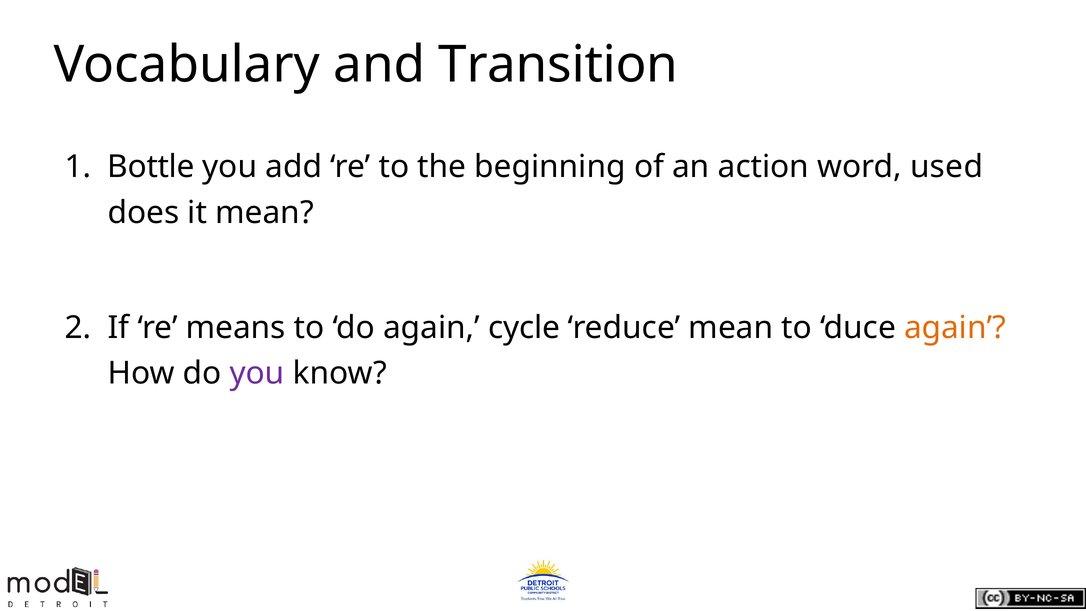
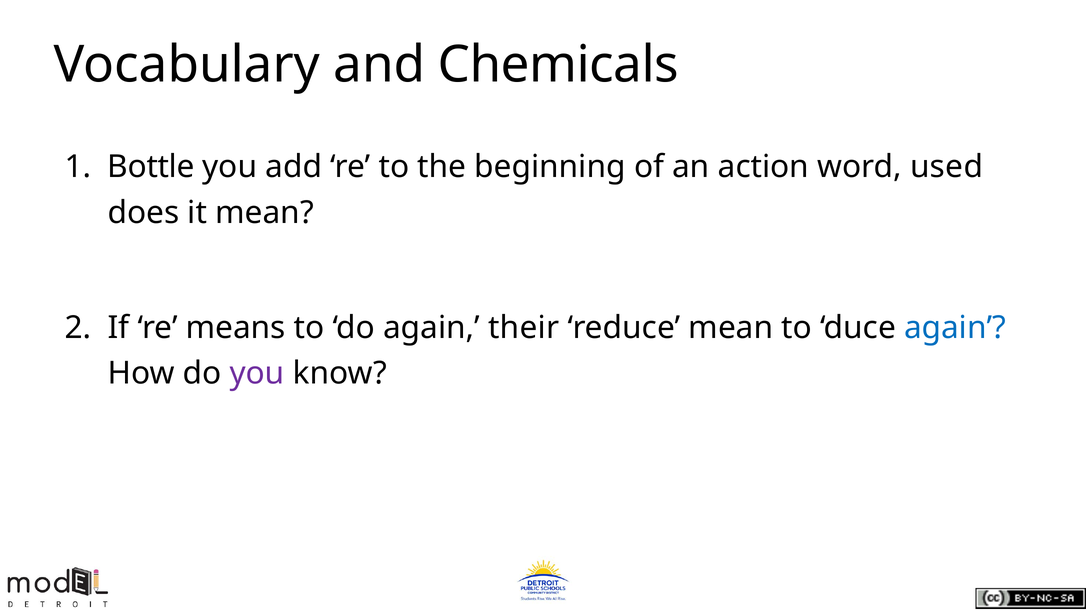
Transition: Transition -> Chemicals
cycle: cycle -> their
again at (955, 328) colour: orange -> blue
